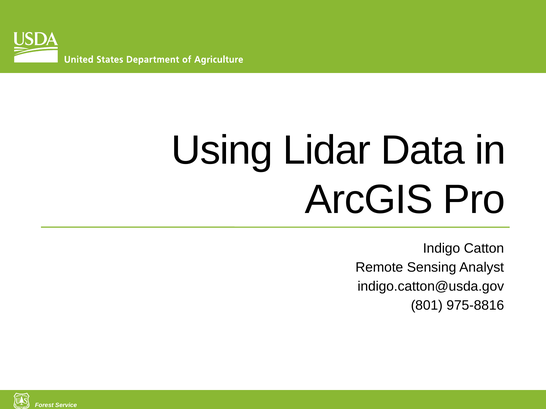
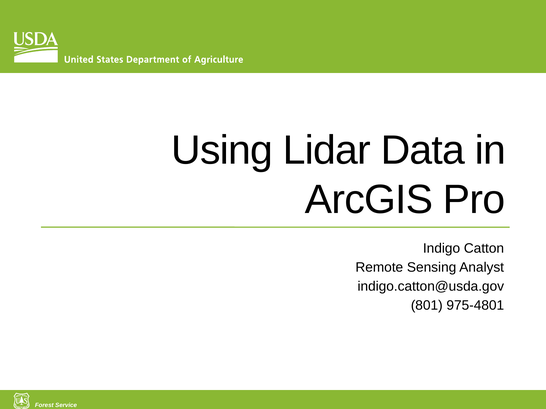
975-8816: 975-8816 -> 975-4801
